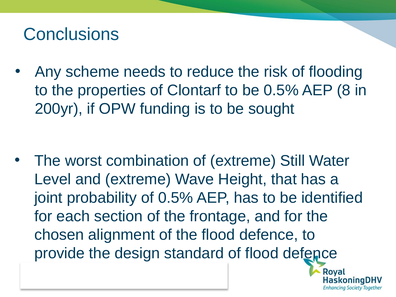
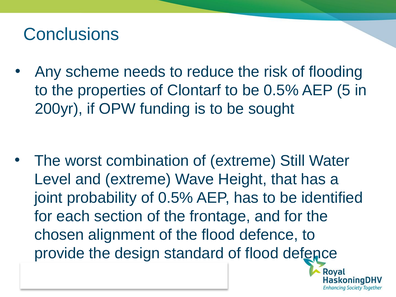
8: 8 -> 5
